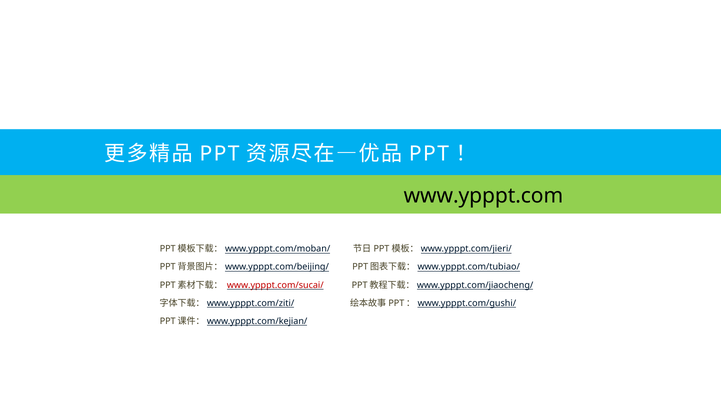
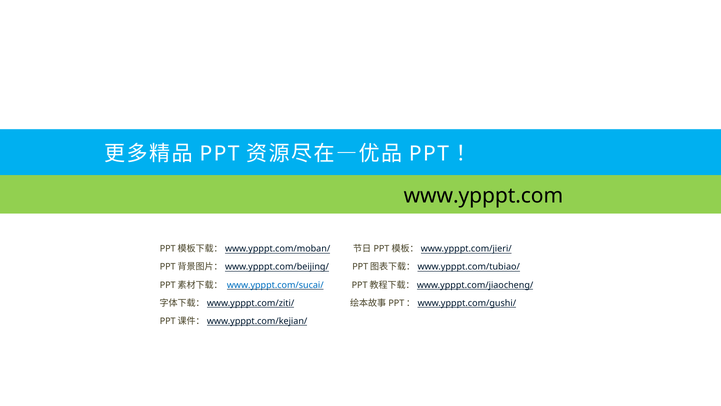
www.ypppt.com/sucai/ colour: red -> blue
